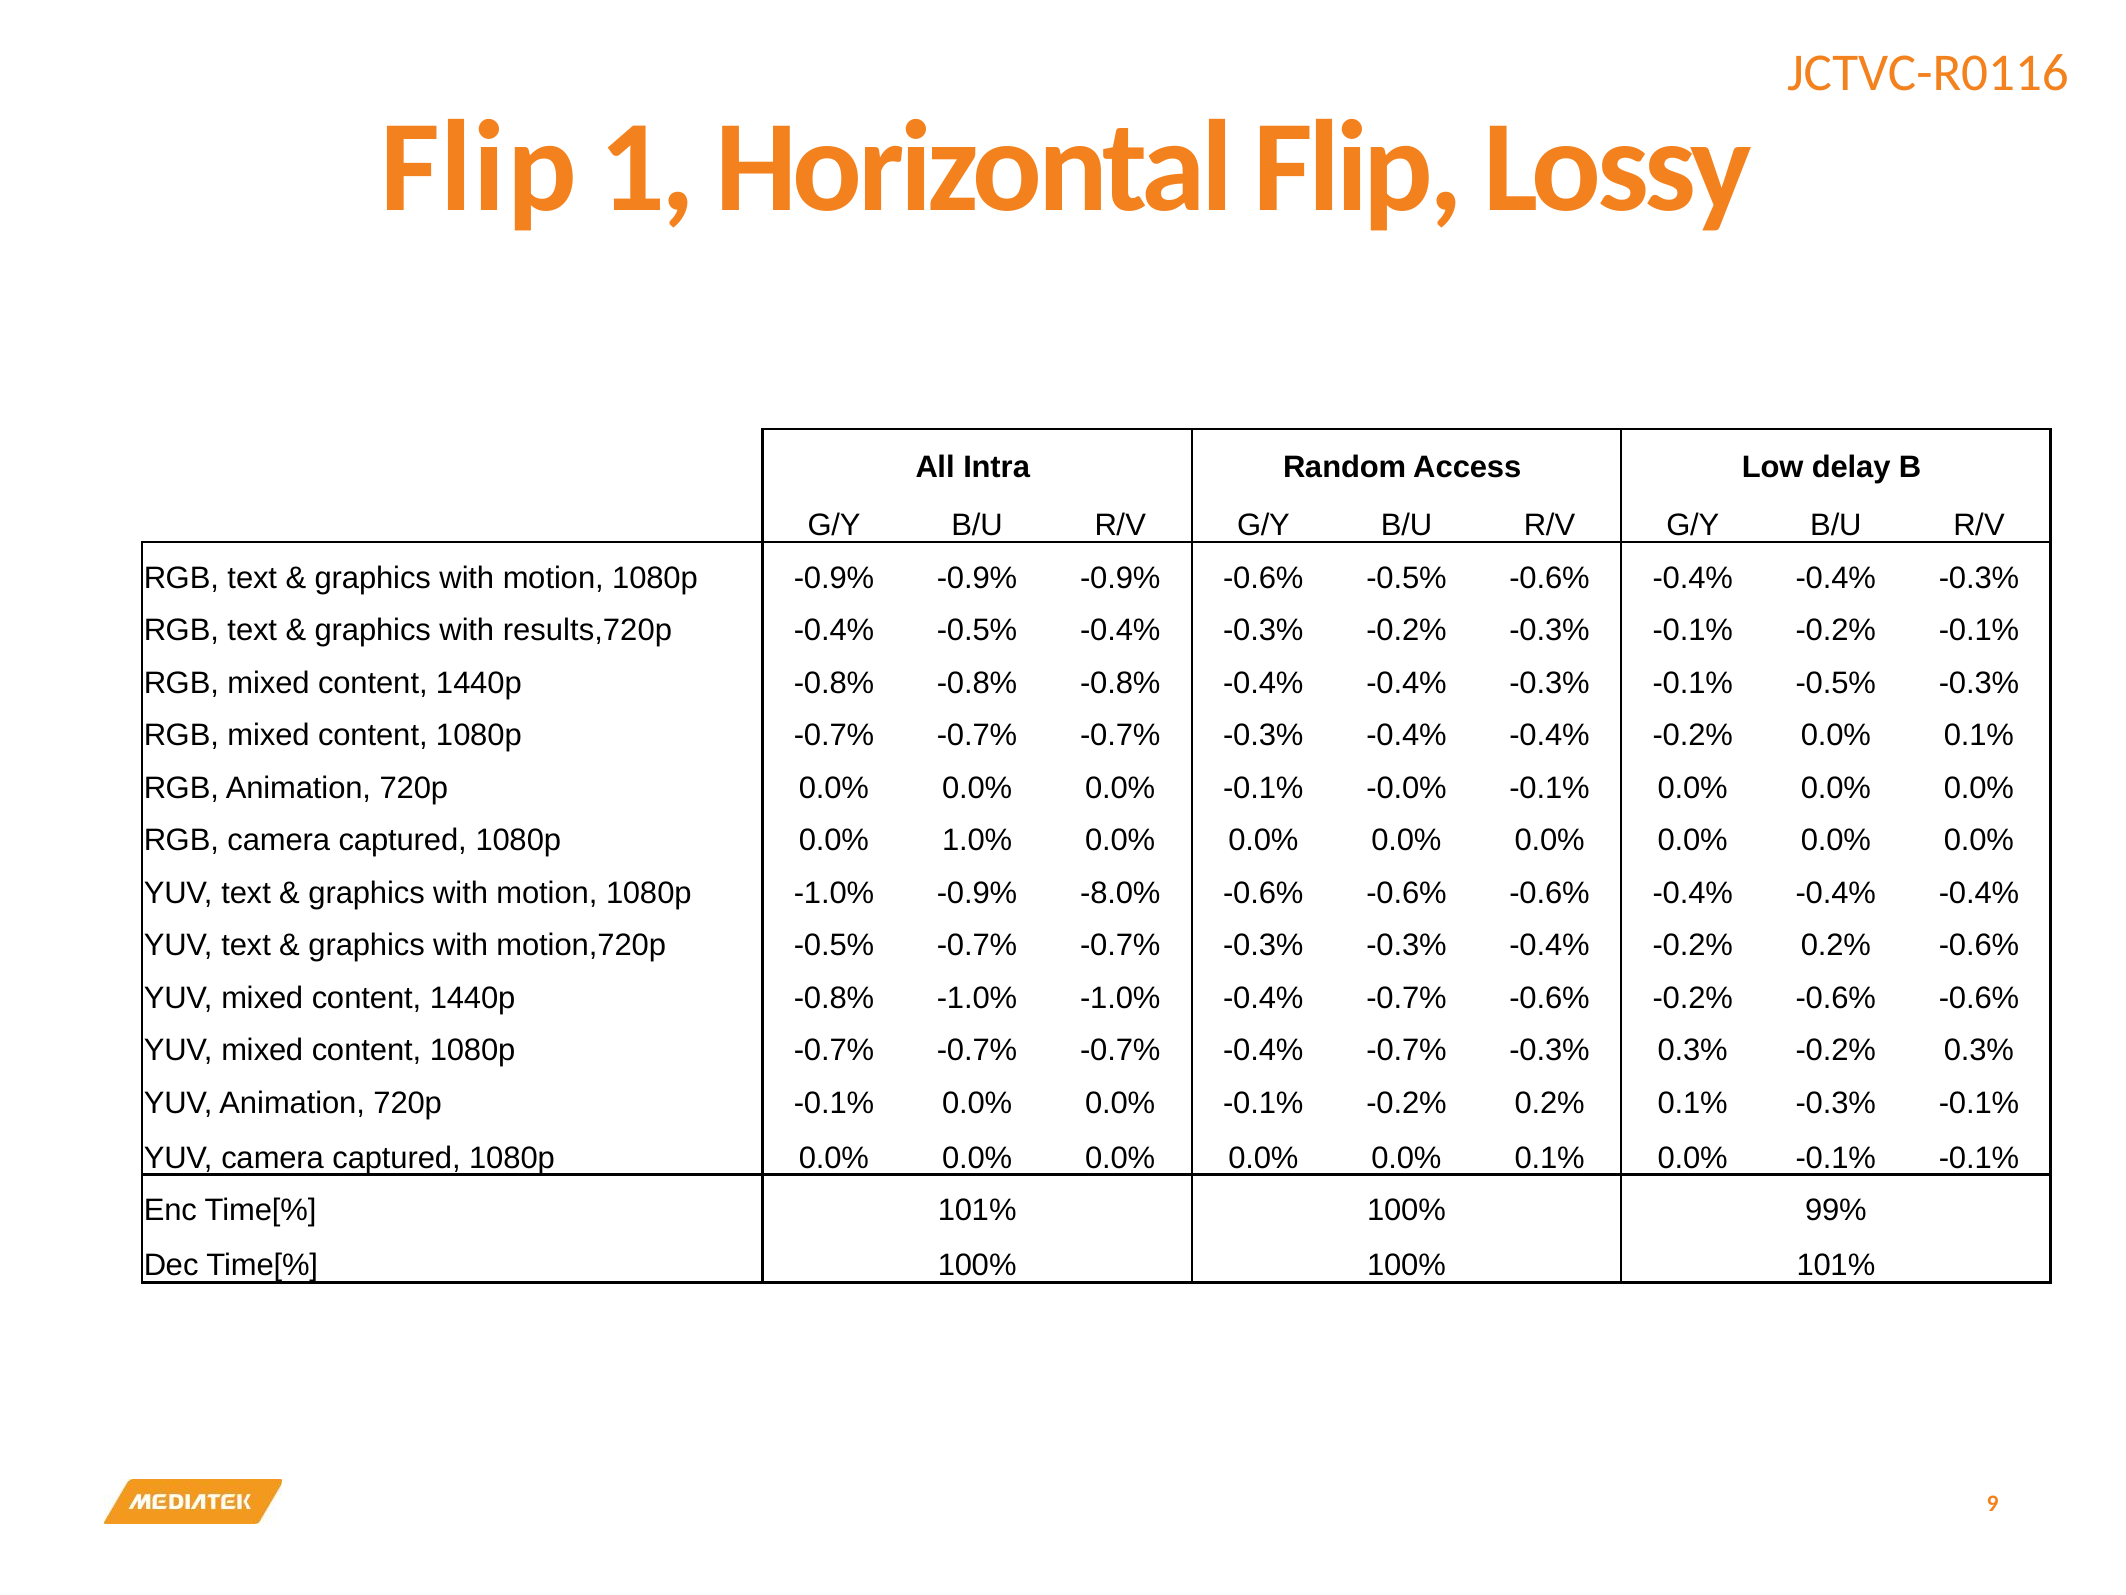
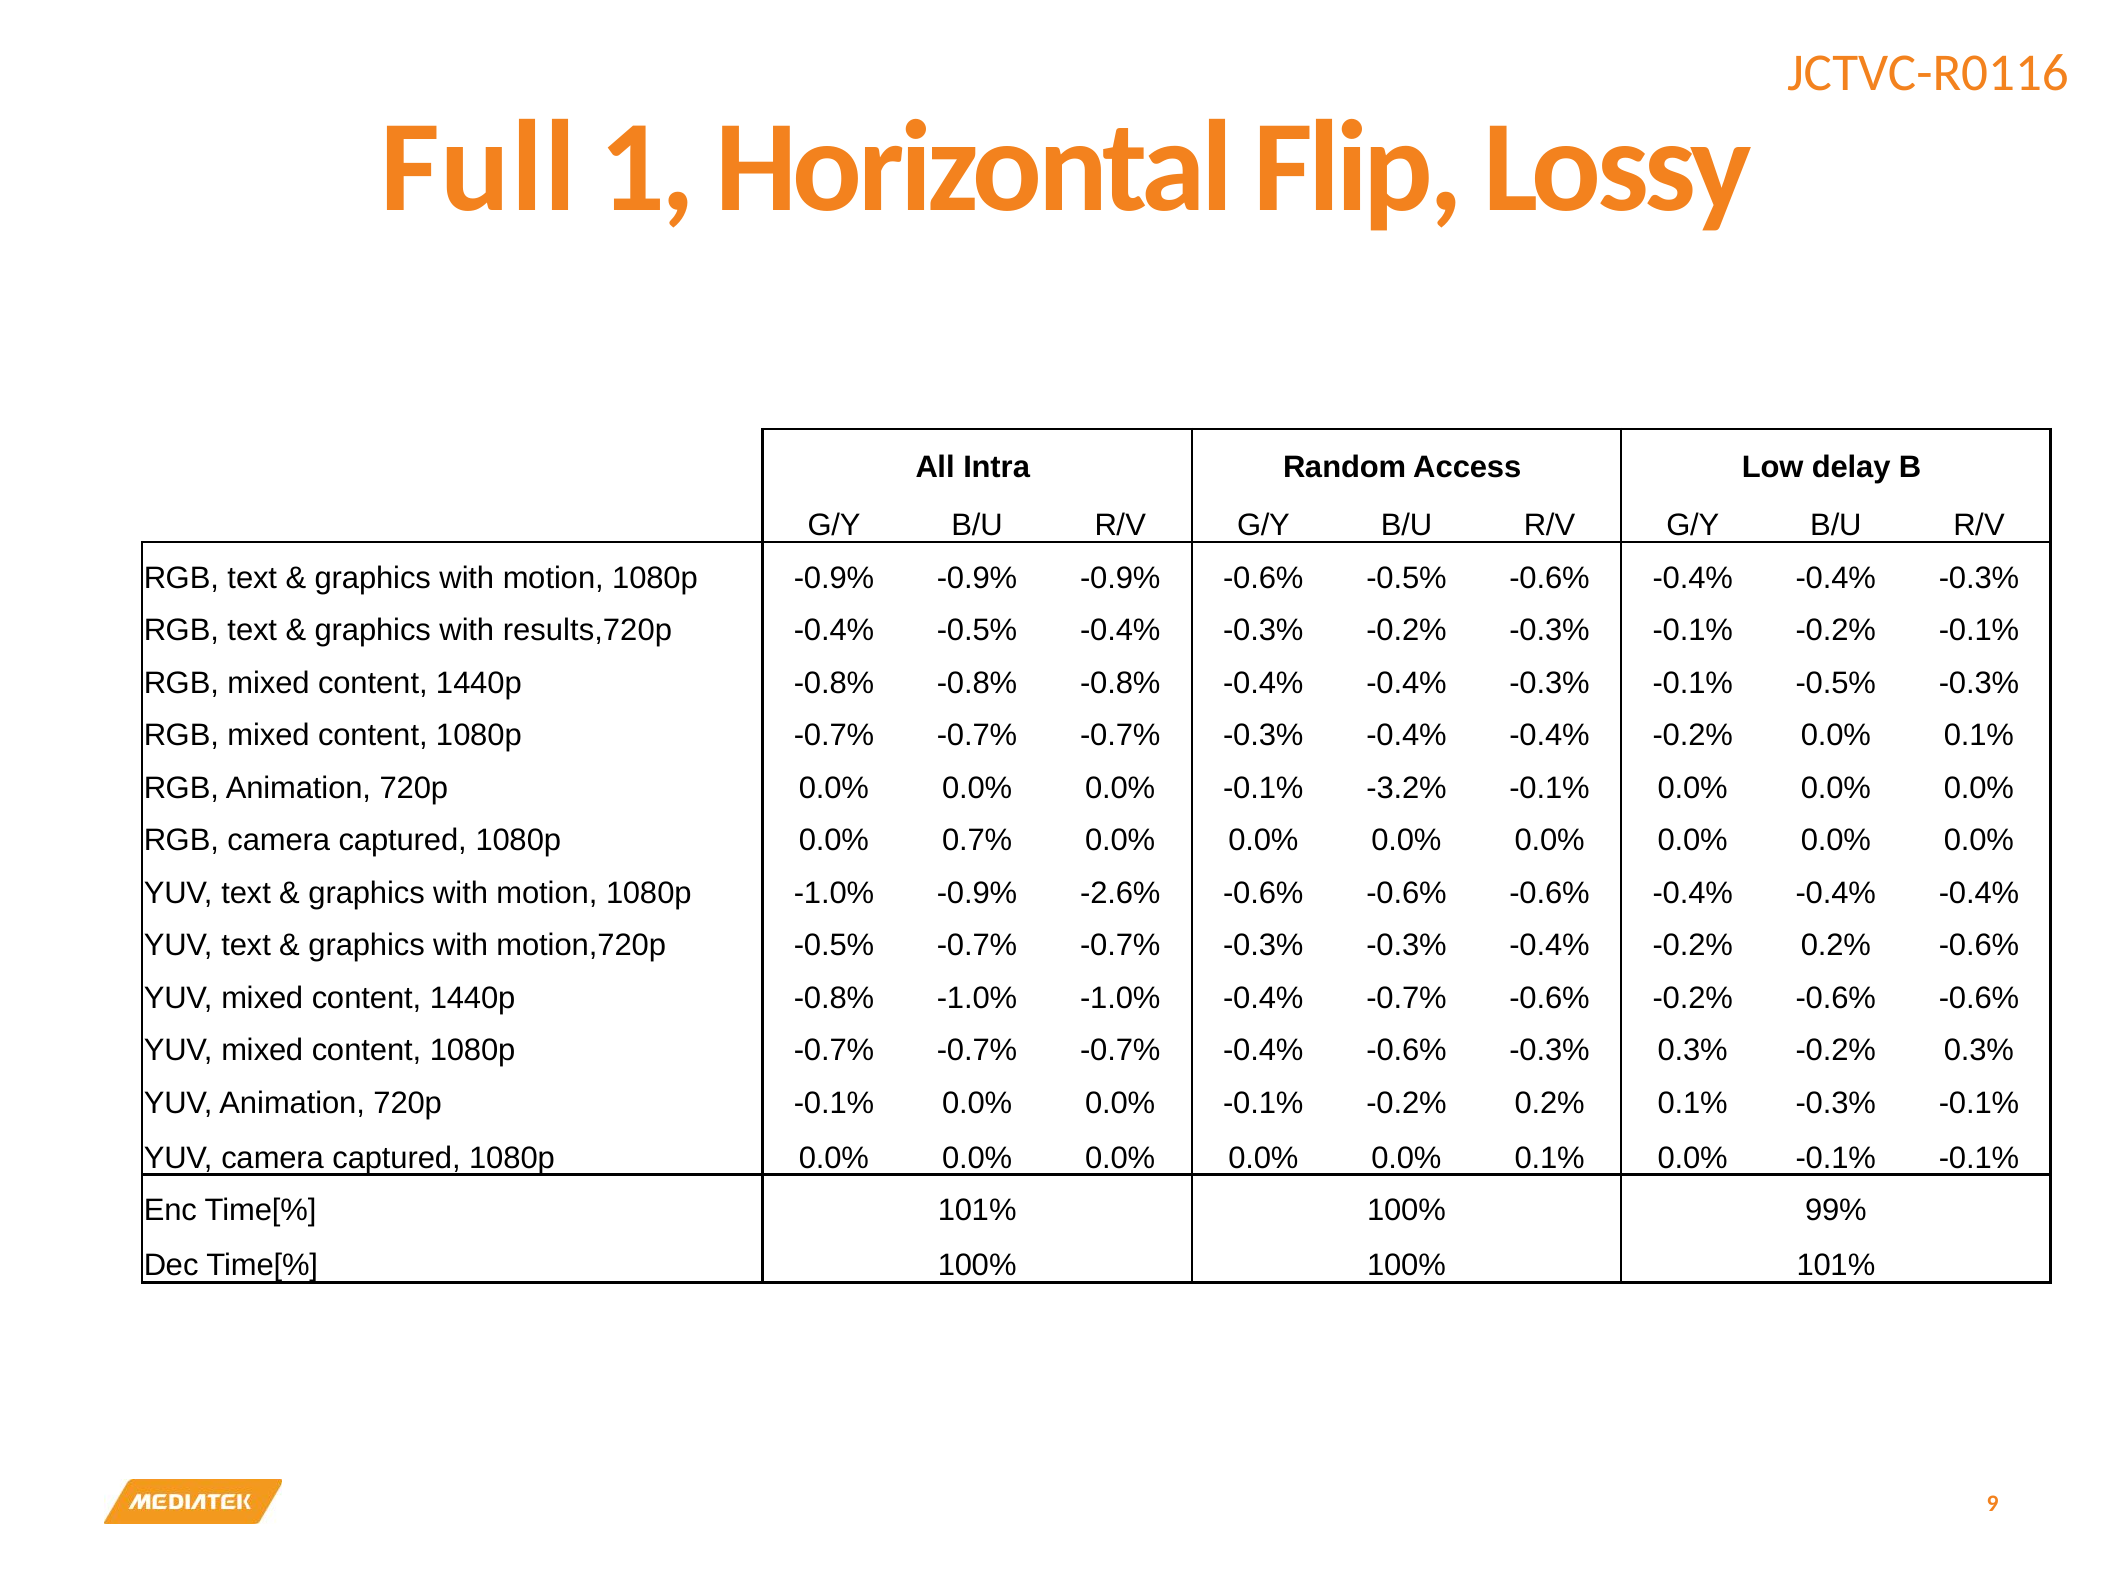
Flip at (478, 168): Flip -> Full
-0.0%: -0.0% -> -3.2%
1.0%: 1.0% -> 0.7%
-8.0%: -8.0% -> -2.6%
-0.7% -0.4% -0.7%: -0.7% -> -0.6%
